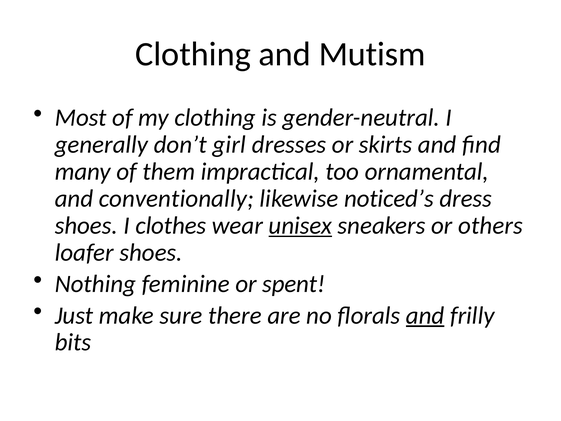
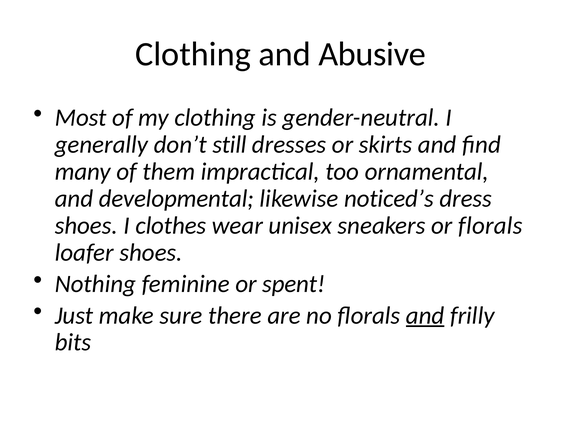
Mutism: Mutism -> Abusive
girl: girl -> still
conventionally: conventionally -> developmental
unisex underline: present -> none
or others: others -> florals
